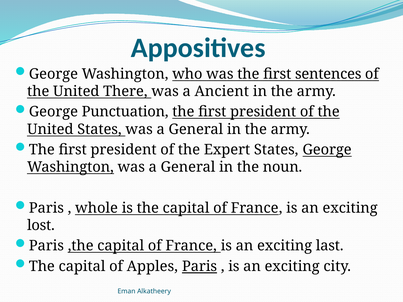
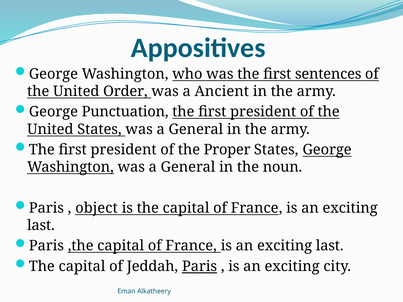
There: There -> Order
Expert: Expert -> Proper
whole: whole -> object
lost at (41, 226): lost -> last
Apples: Apples -> Jeddah
